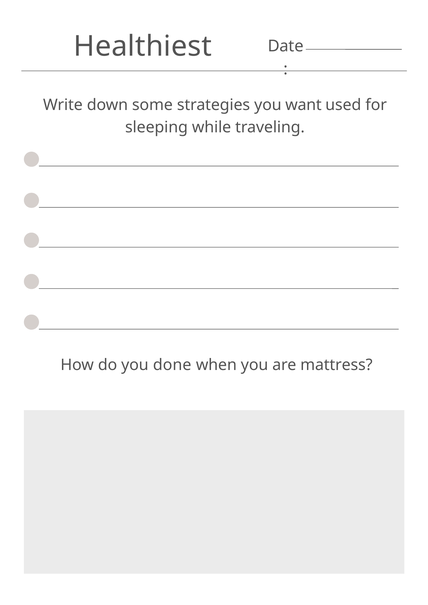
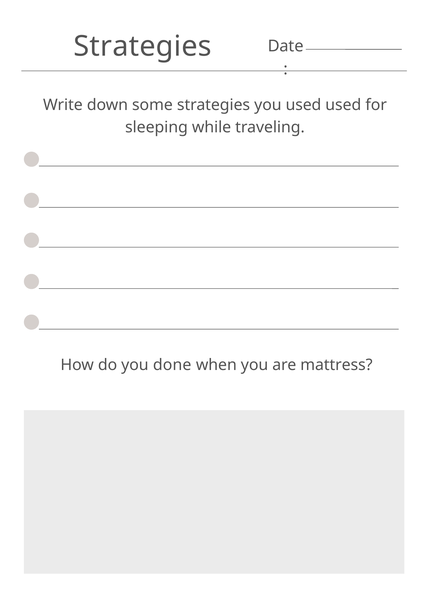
Healthiest at (143, 46): Healthiest -> Strategies
you want: want -> used
